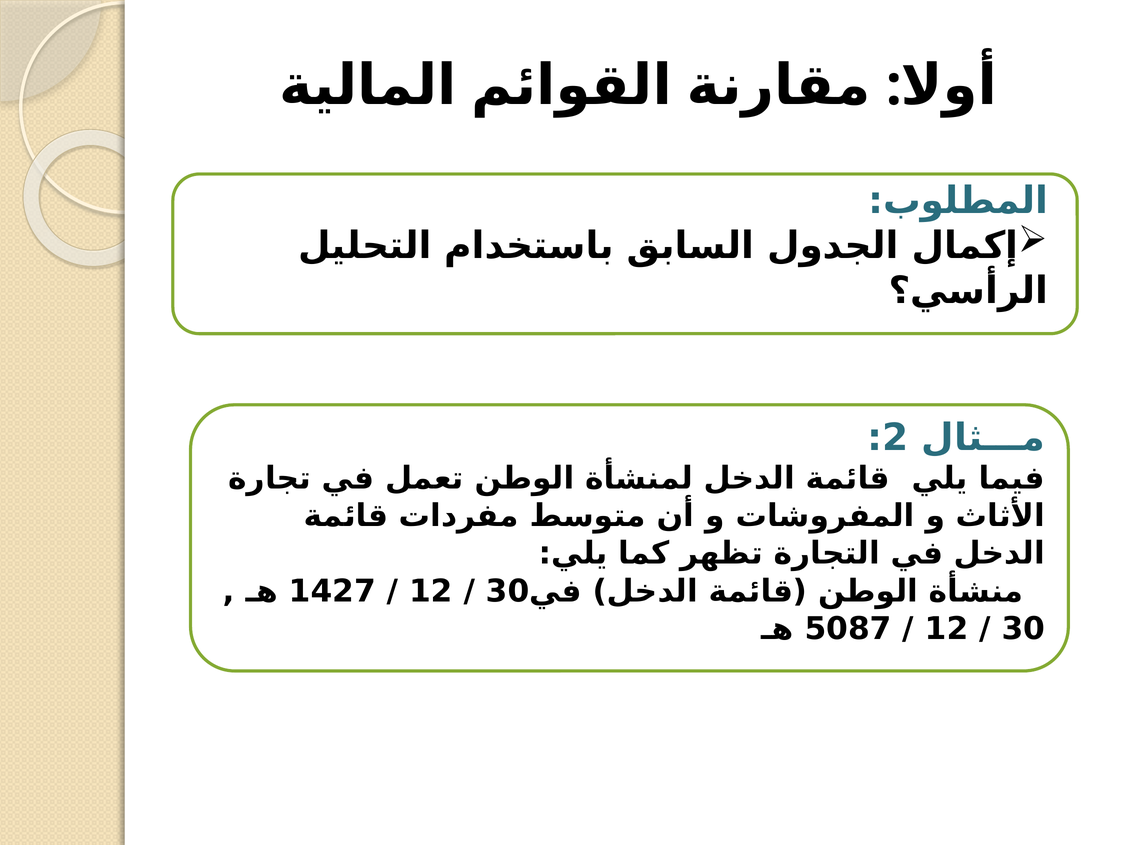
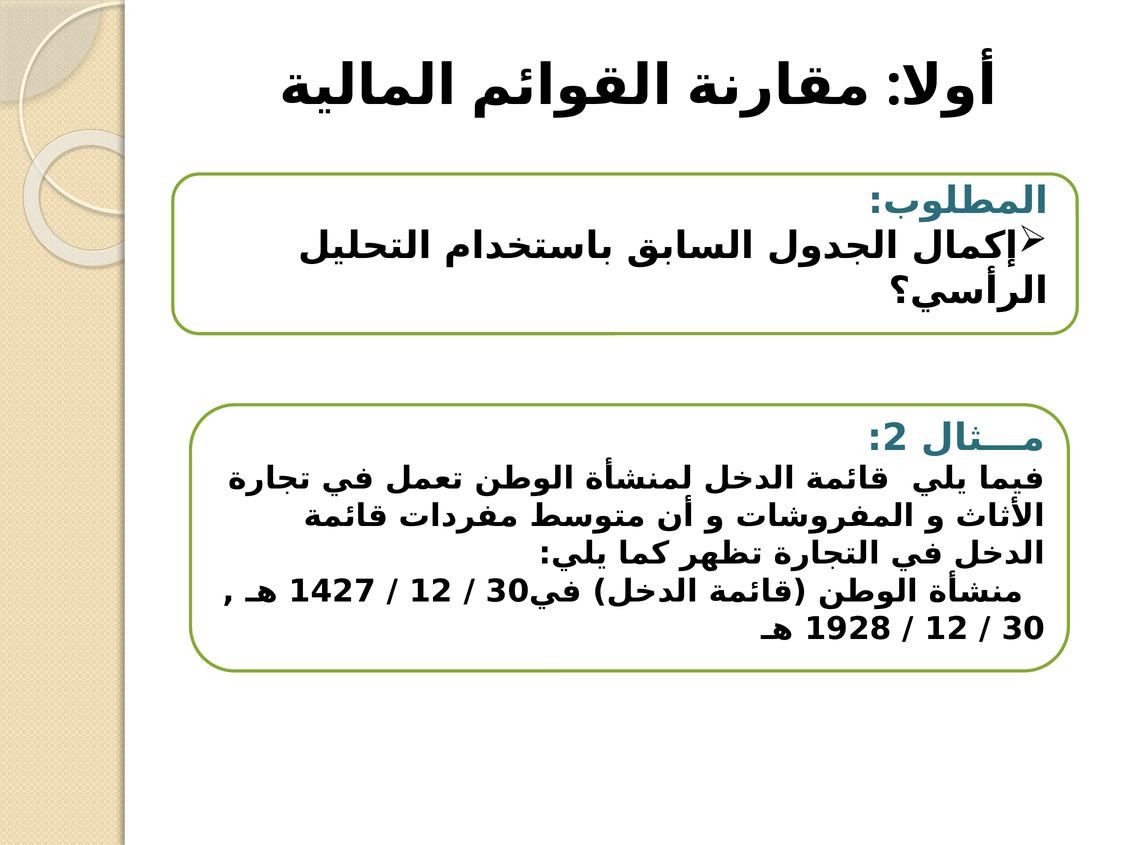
5087: 5087 -> 1928
